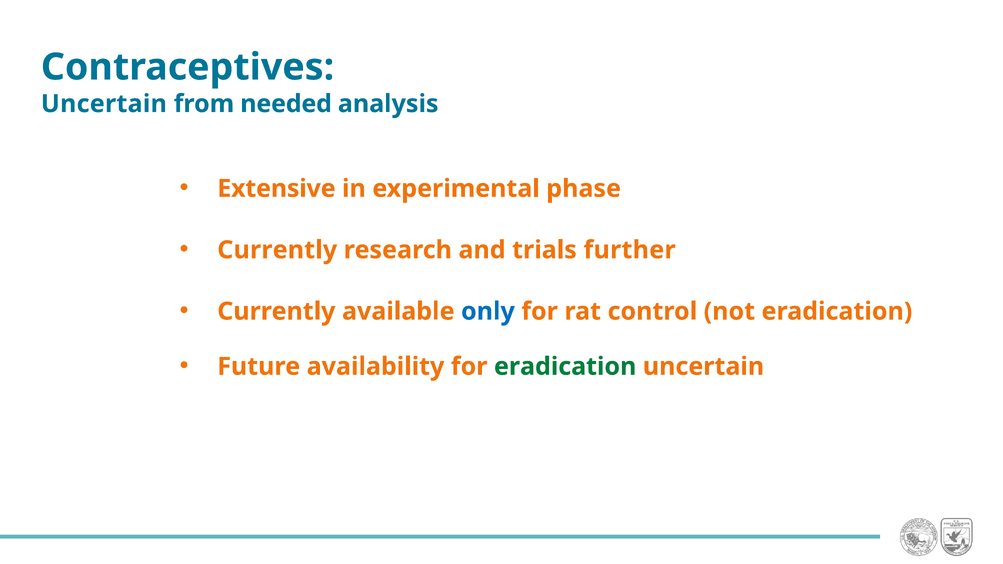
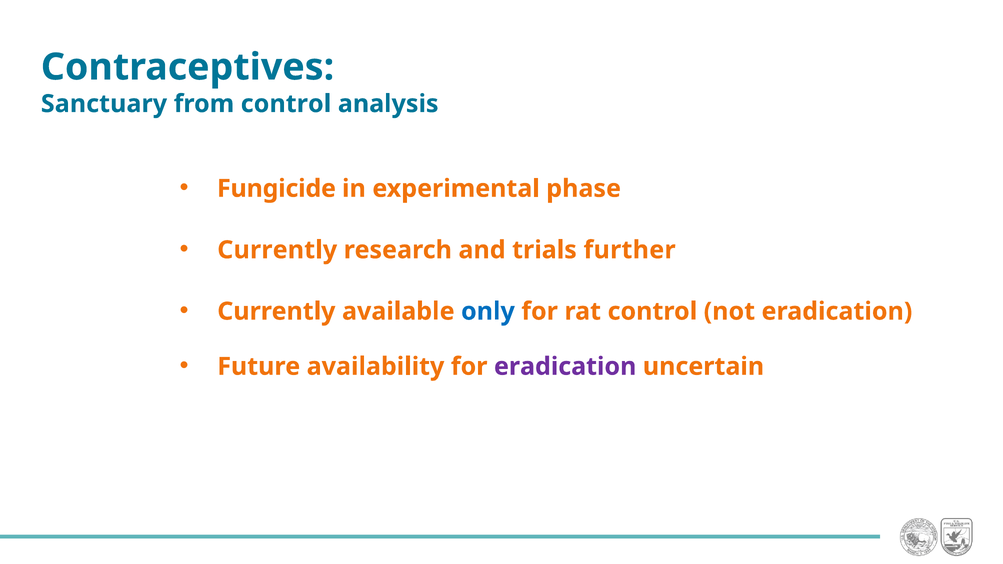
Uncertain at (104, 104): Uncertain -> Sanctuary
from needed: needed -> control
Extensive: Extensive -> Fungicide
eradication at (565, 367) colour: green -> purple
